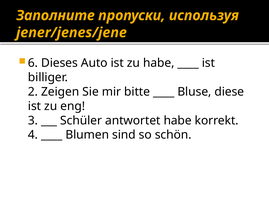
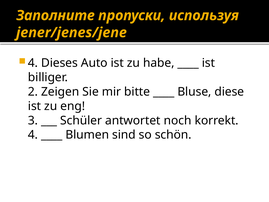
6 at (33, 63): 6 -> 4
antwortet habe: habe -> noch
